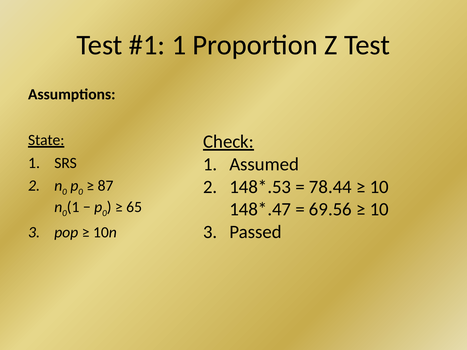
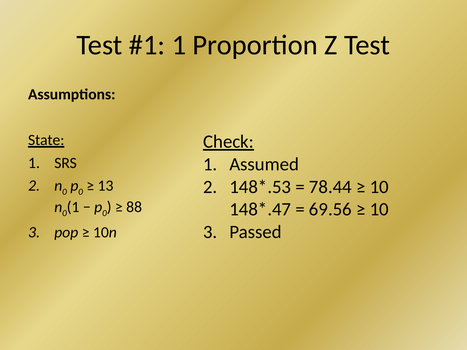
87: 87 -> 13
65: 65 -> 88
